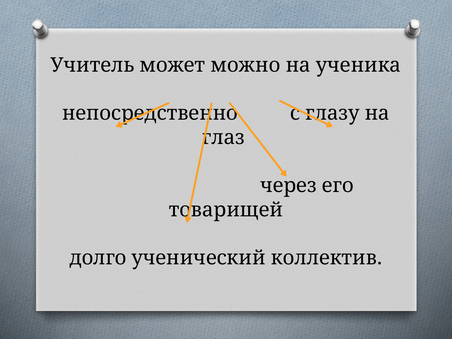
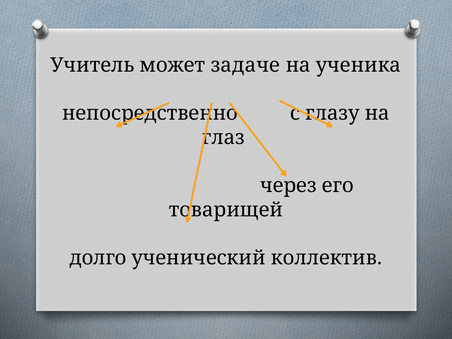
можно: можно -> задаче
